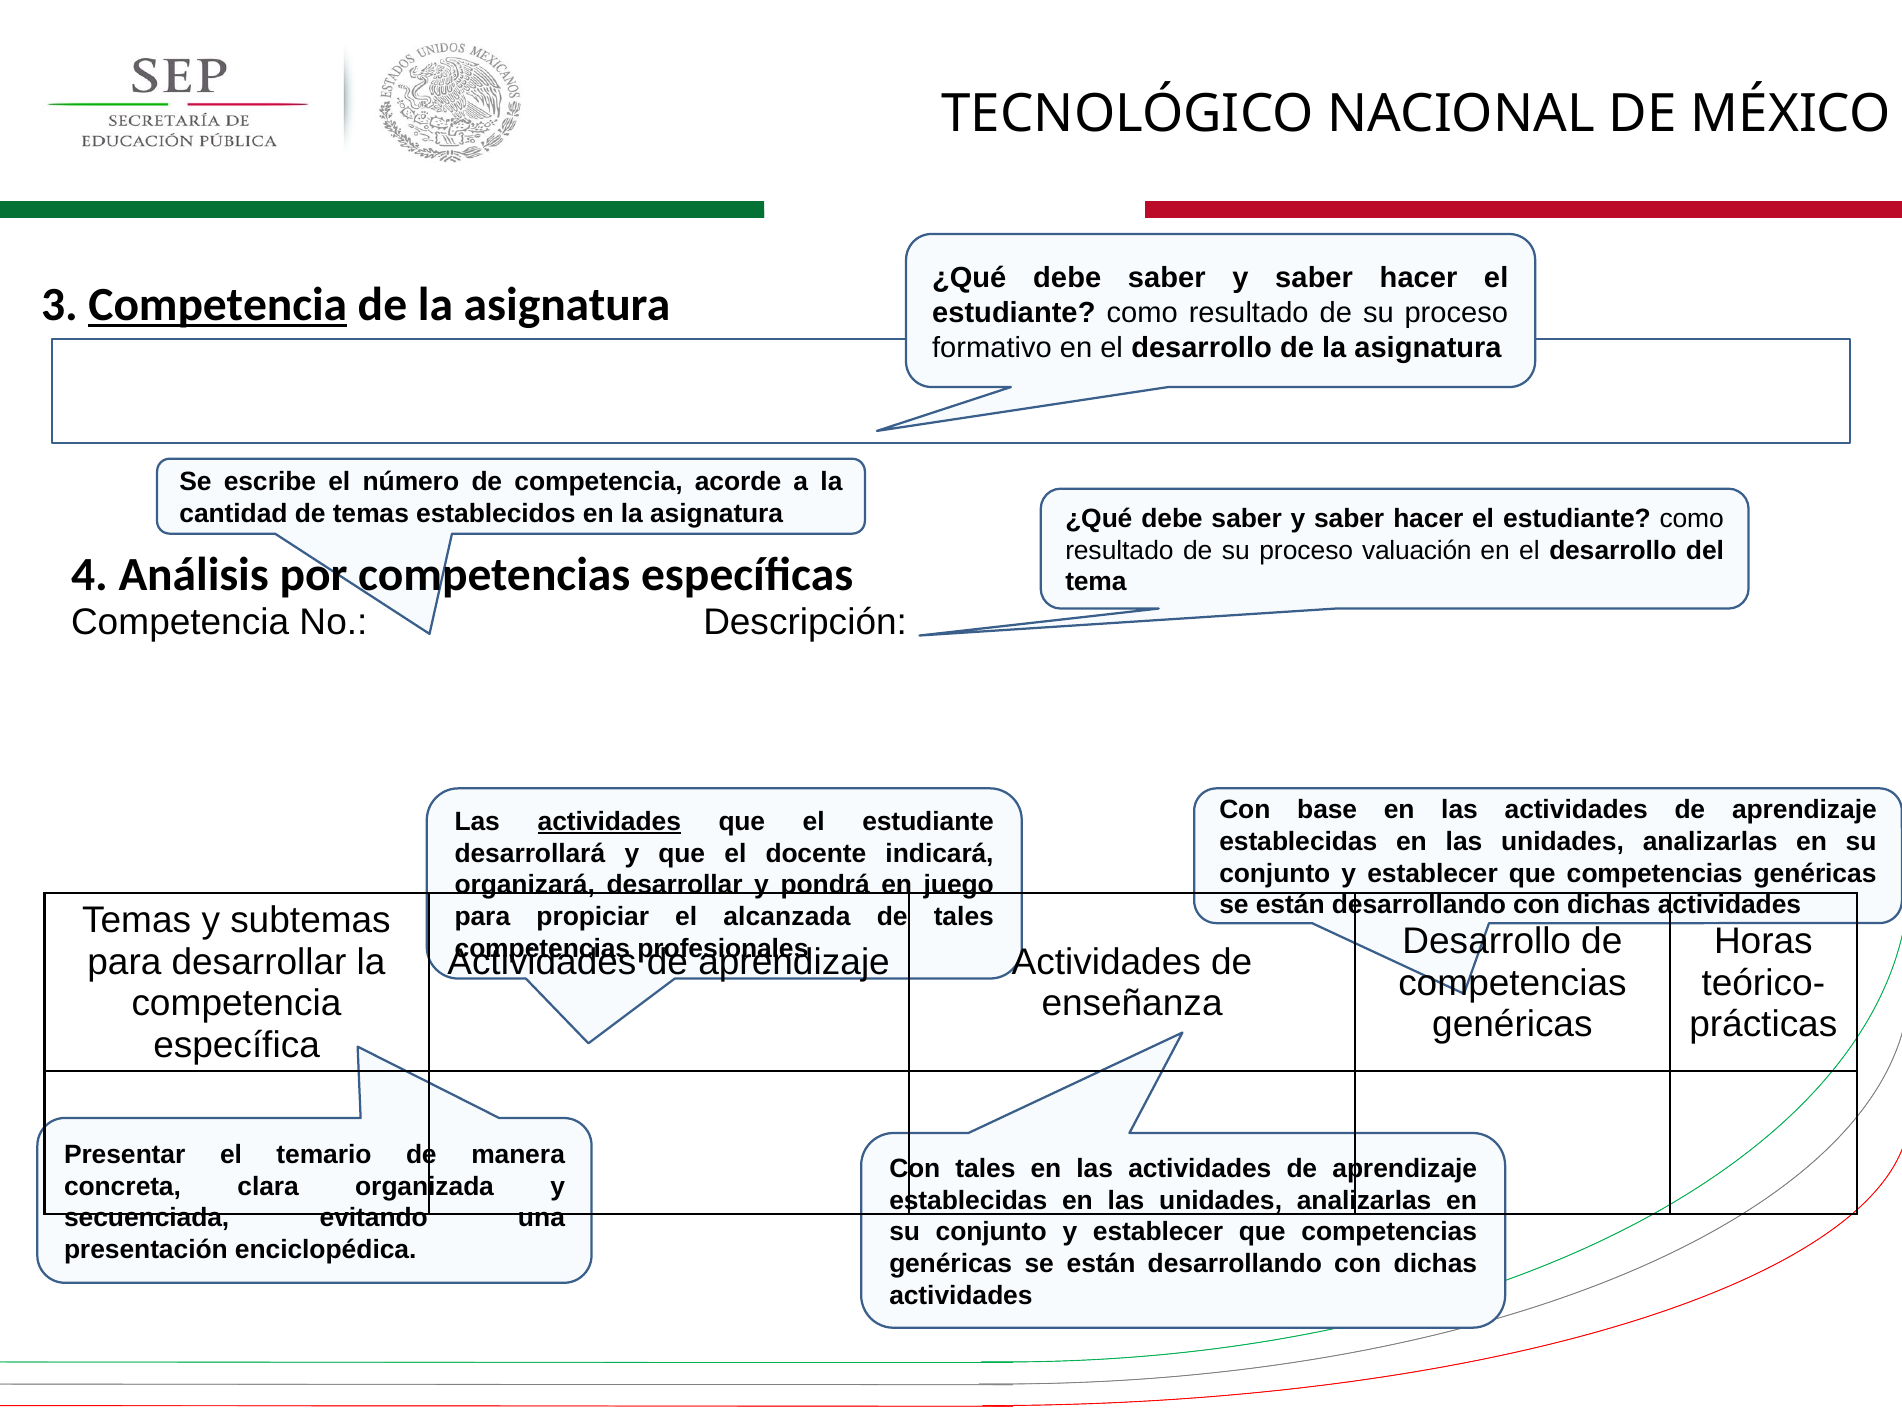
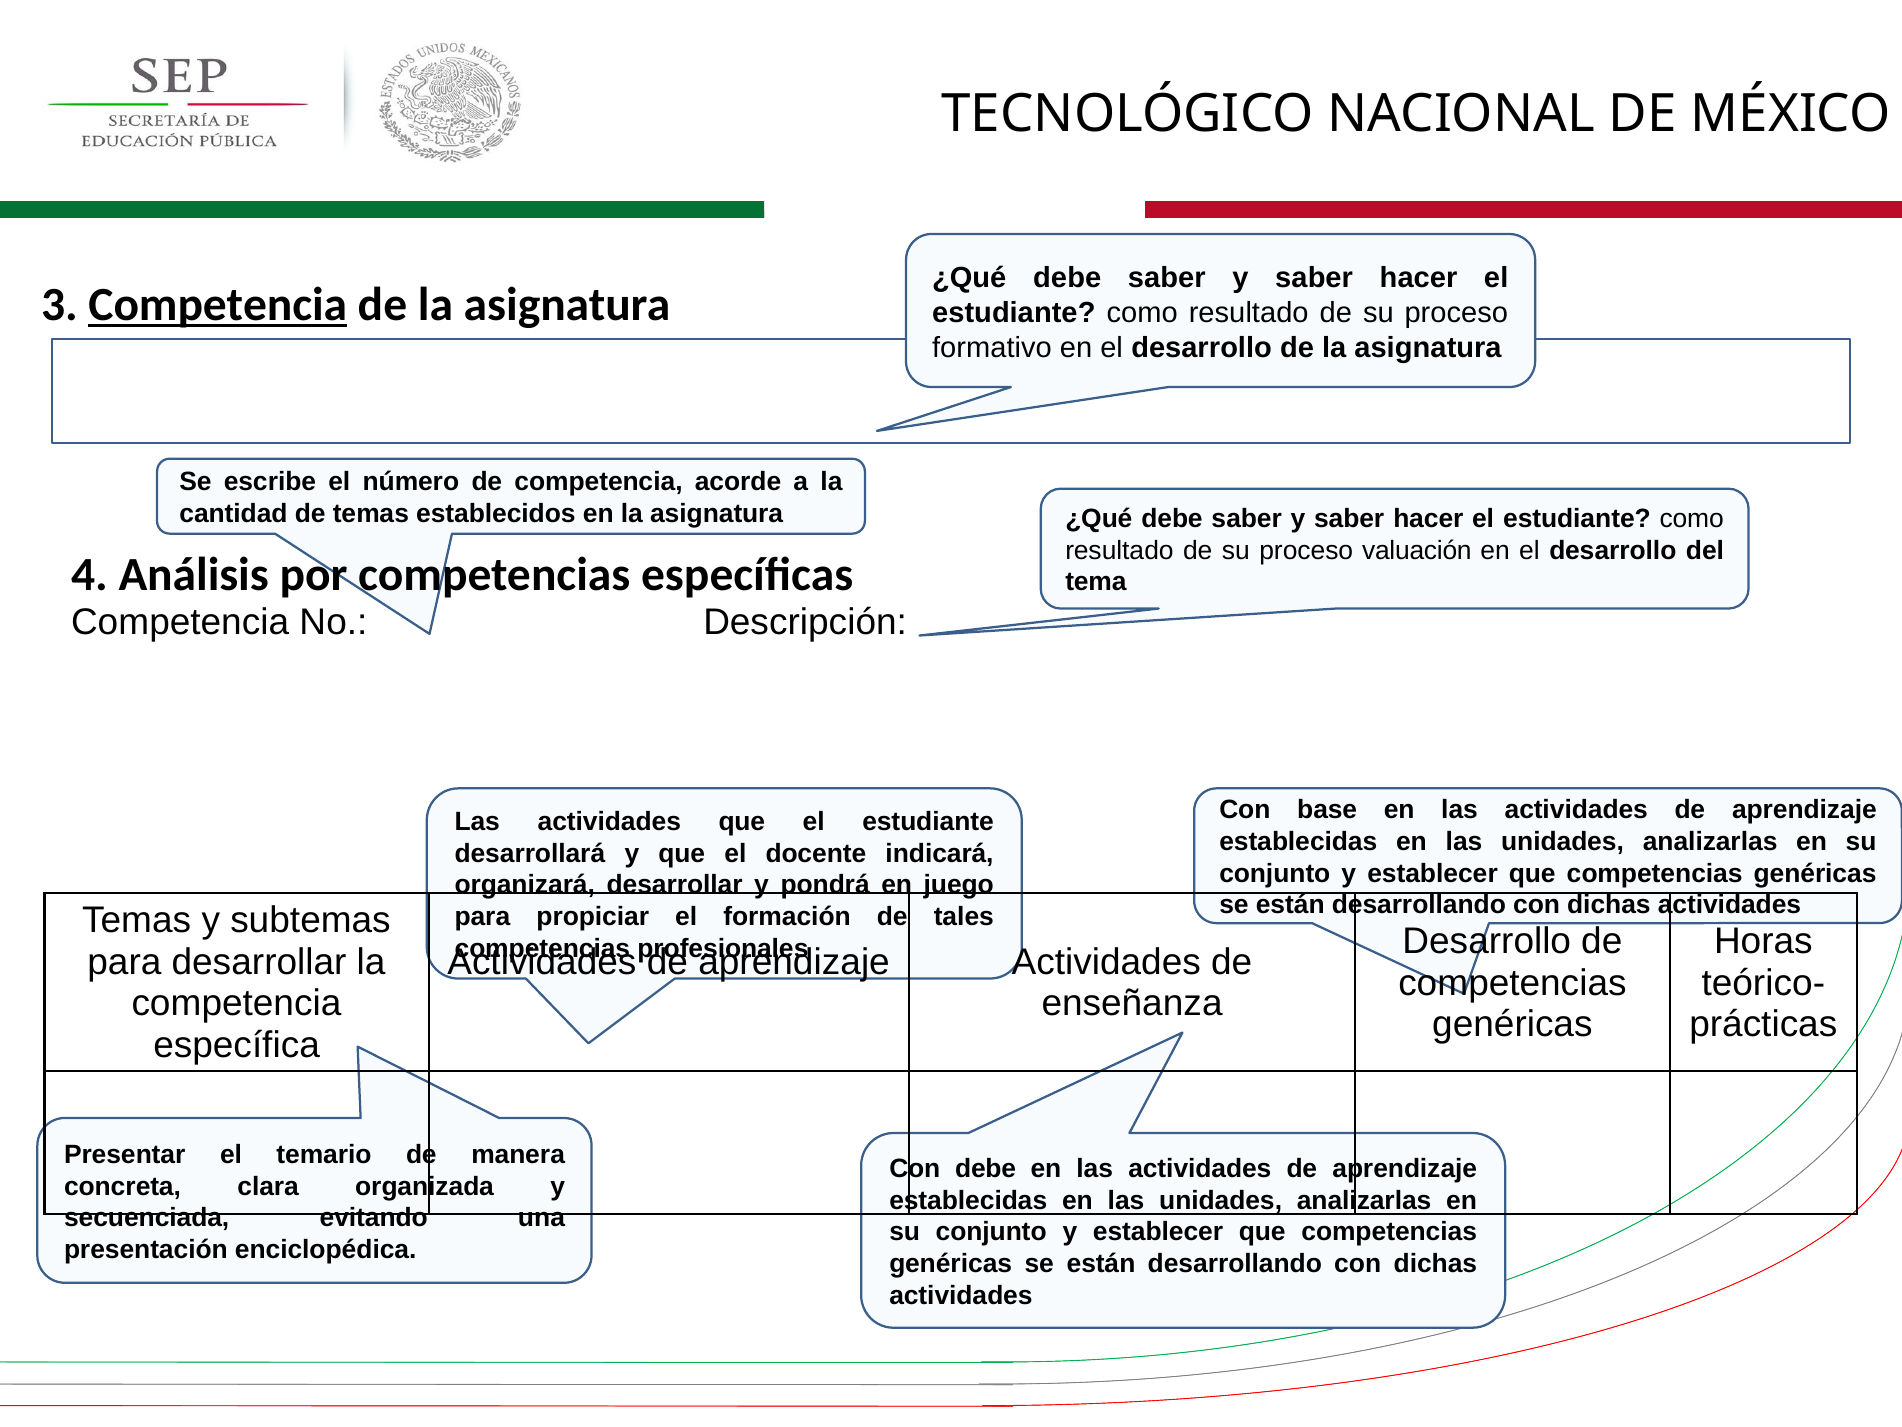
actividades at (609, 821) underline: present -> none
alcanzada: alcanzada -> formación
Con tales: tales -> debe
